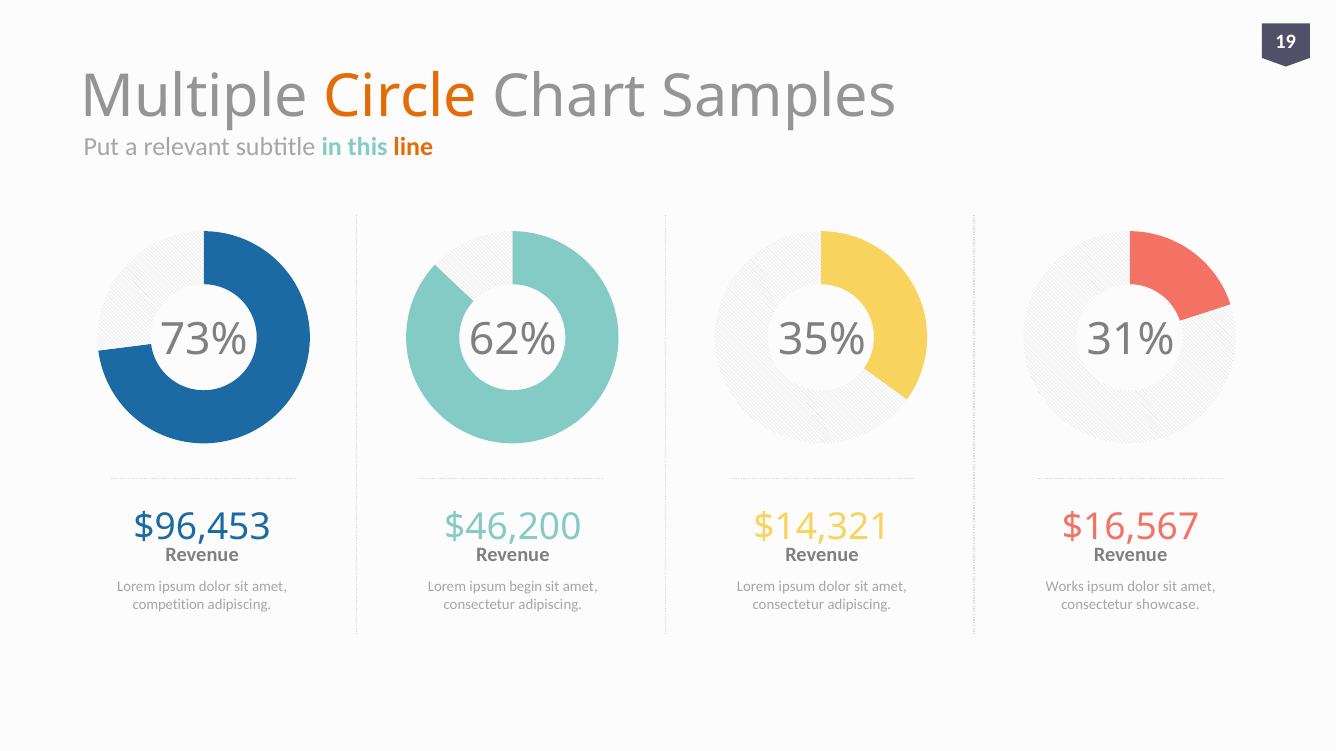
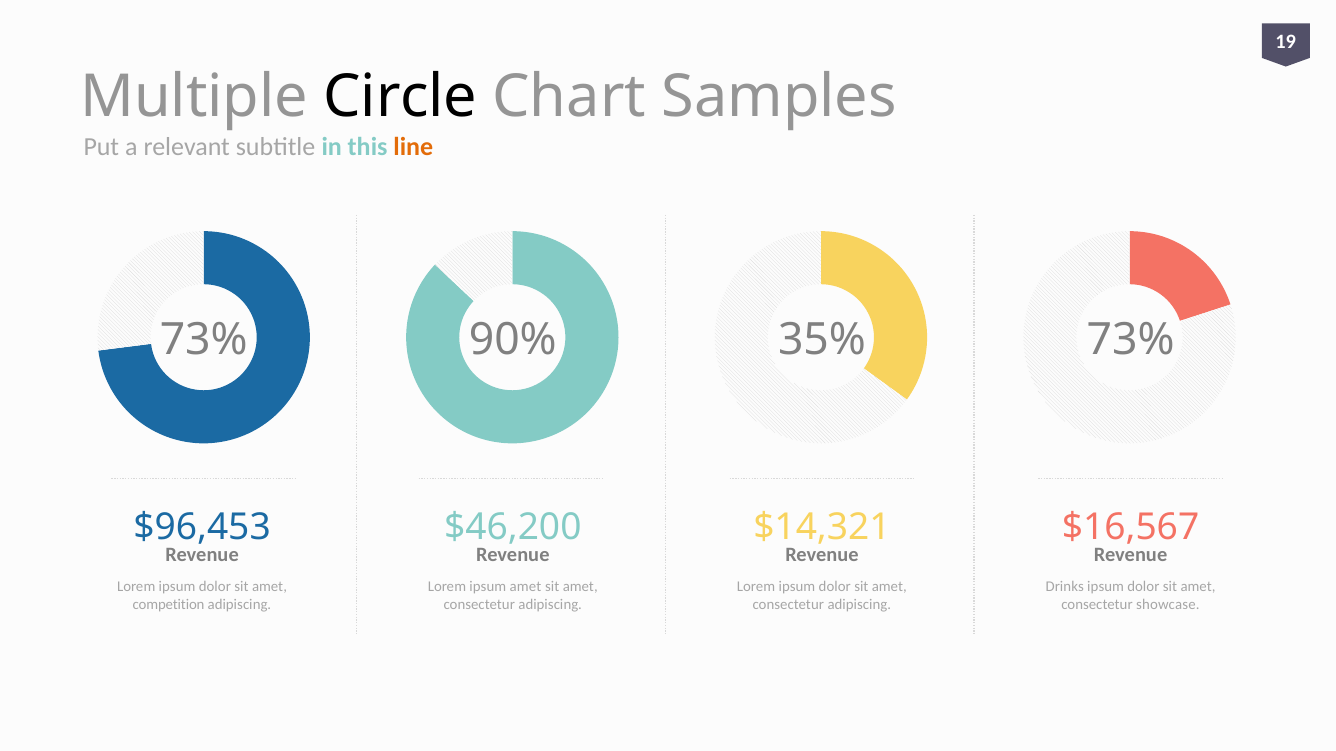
Circle colour: orange -> black
62%: 62% -> 90%
35% 31%: 31% -> 73%
ipsum begin: begin -> amet
Works: Works -> Drinks
